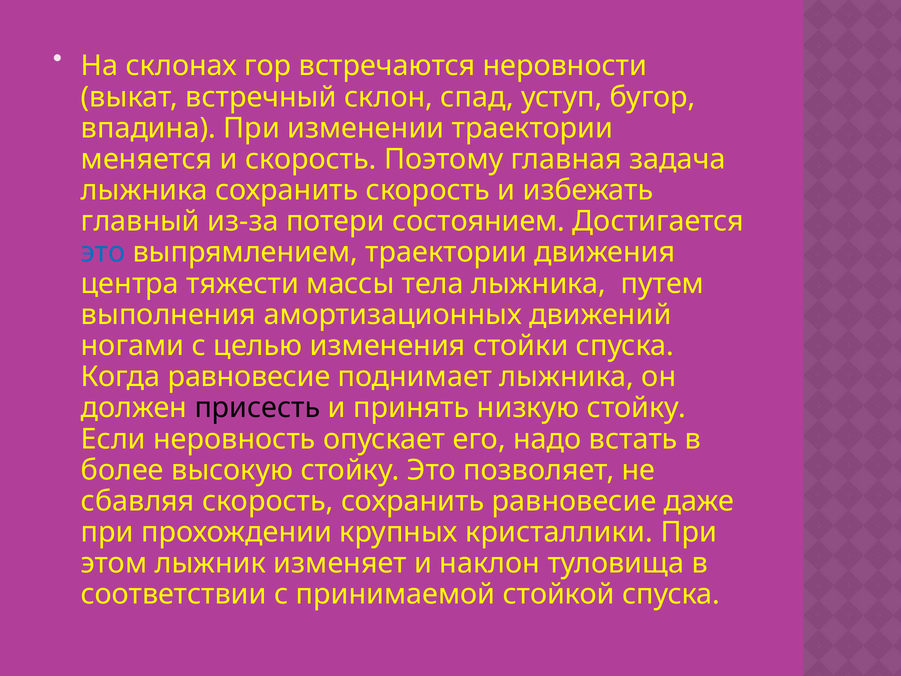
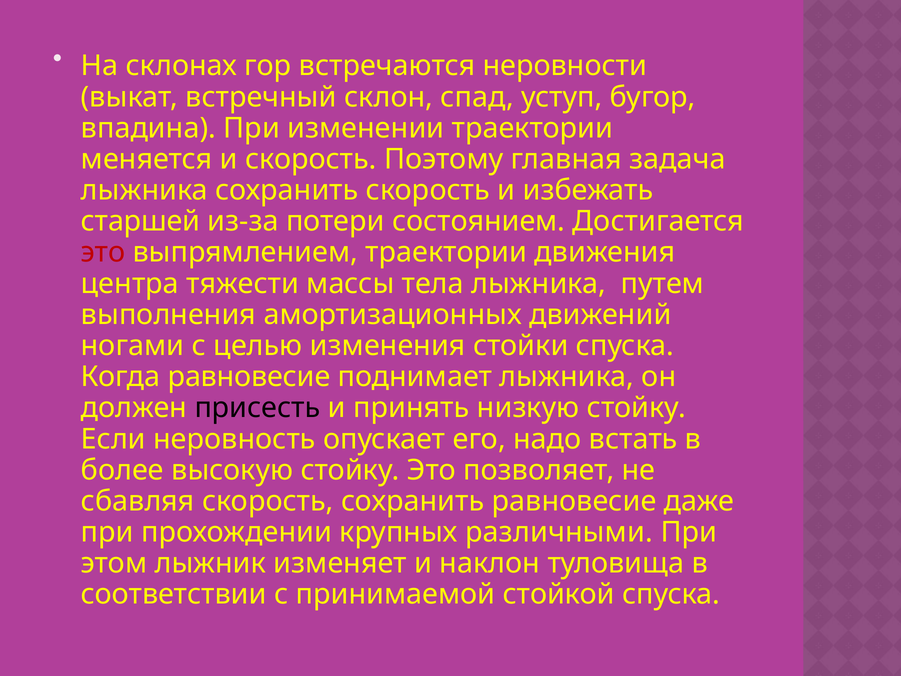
главный: главный -> старшей
это at (103, 252) colour: blue -> red
кристаллики: кристаллики -> различными
